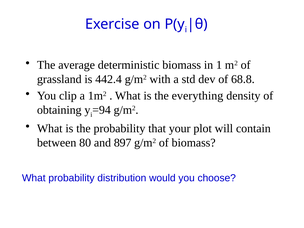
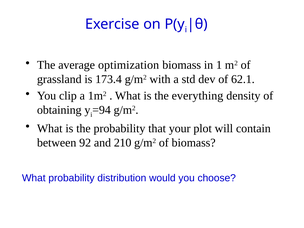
deterministic: deterministic -> optimization
442.4: 442.4 -> 173.4
68.8: 68.8 -> 62.1
80: 80 -> 92
897: 897 -> 210
